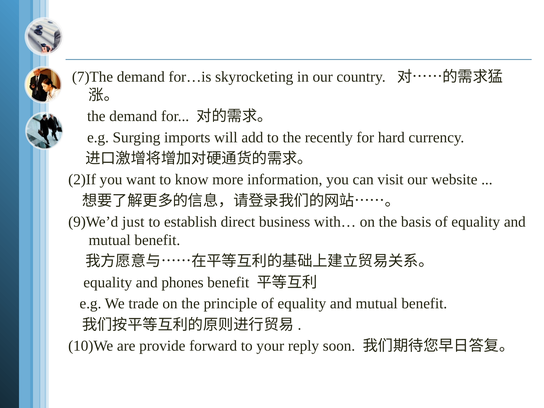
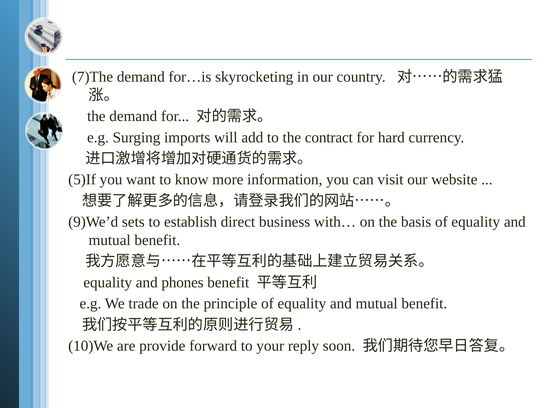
recently: recently -> contract
2)If: 2)If -> 5)If
just: just -> sets
